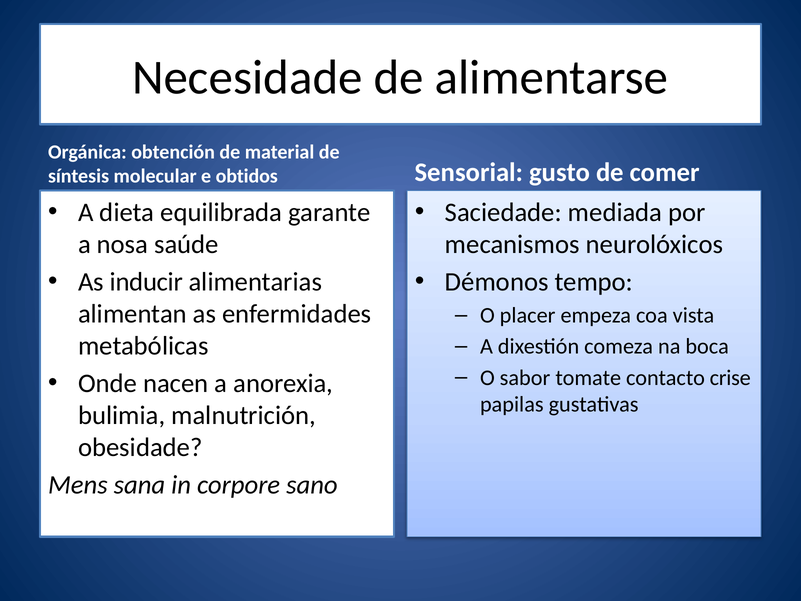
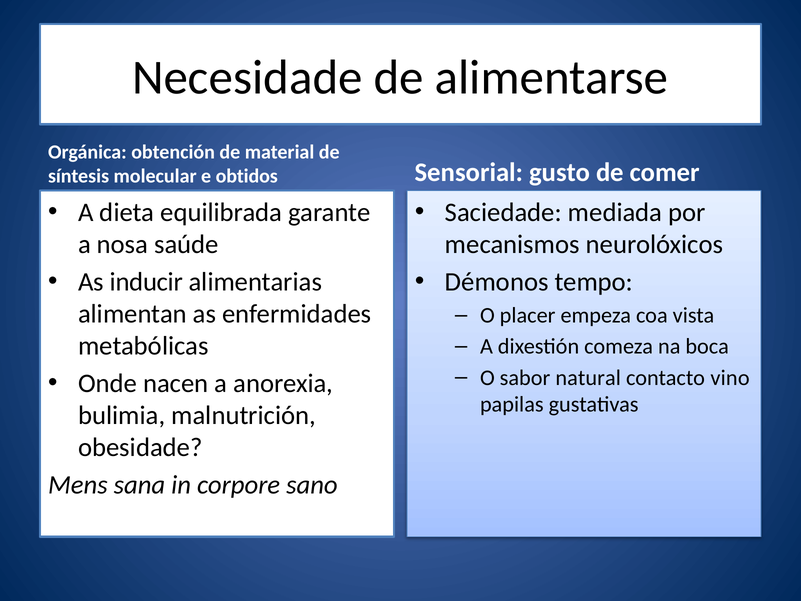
tomate: tomate -> natural
crise: crise -> vino
